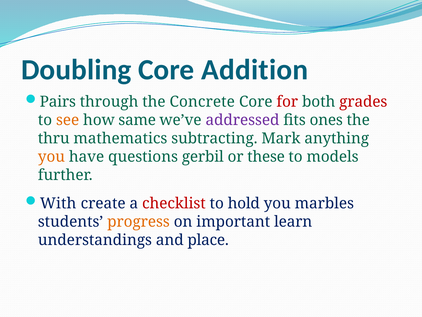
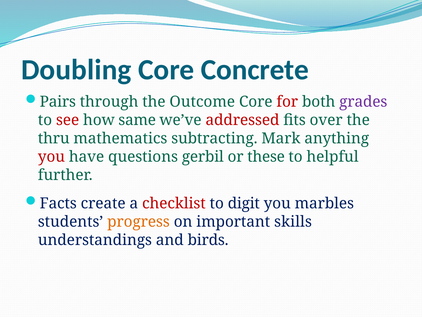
Addition: Addition -> Concrete
Concrete: Concrete -> Outcome
grades colour: red -> purple
see colour: orange -> red
addressed colour: purple -> red
ones: ones -> over
you at (51, 156) colour: orange -> red
models: models -> helpful
With: With -> Facts
hold: hold -> digit
learn: learn -> skills
place: place -> birds
